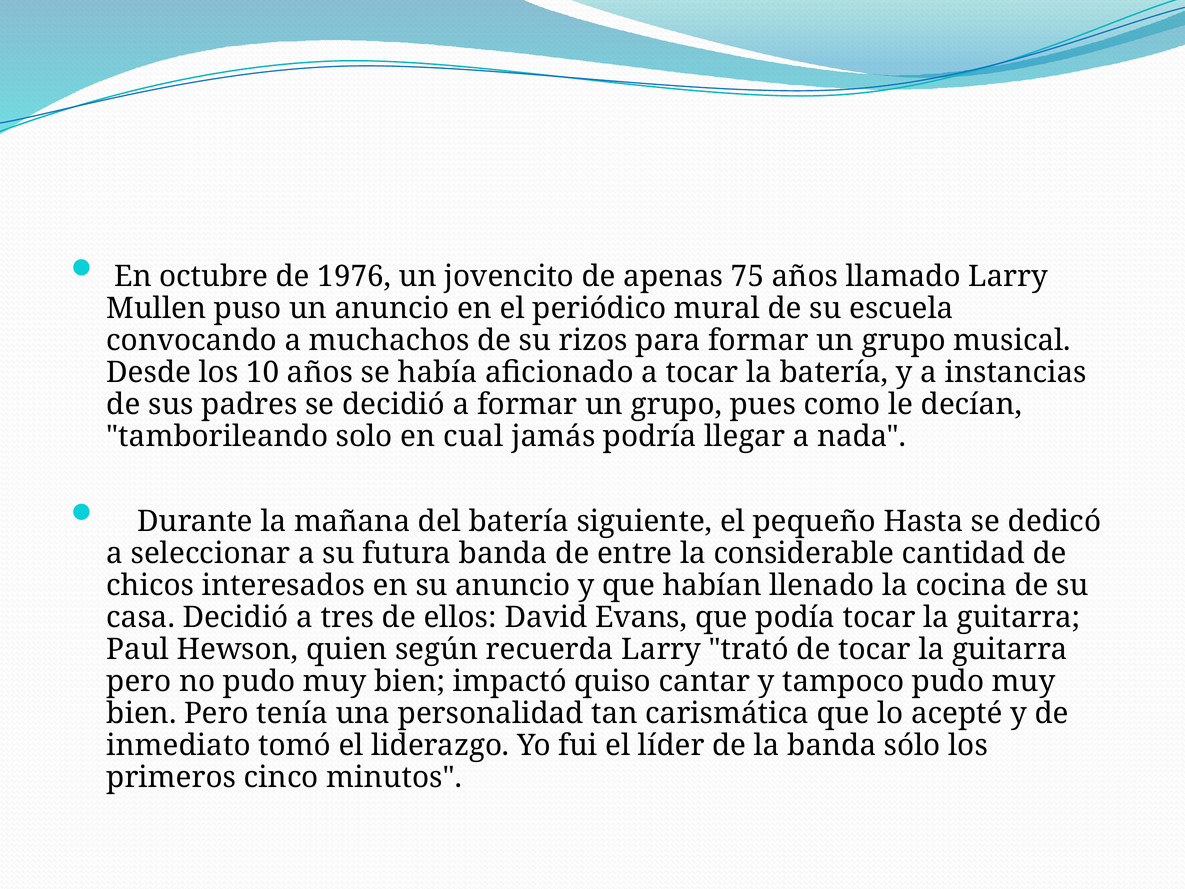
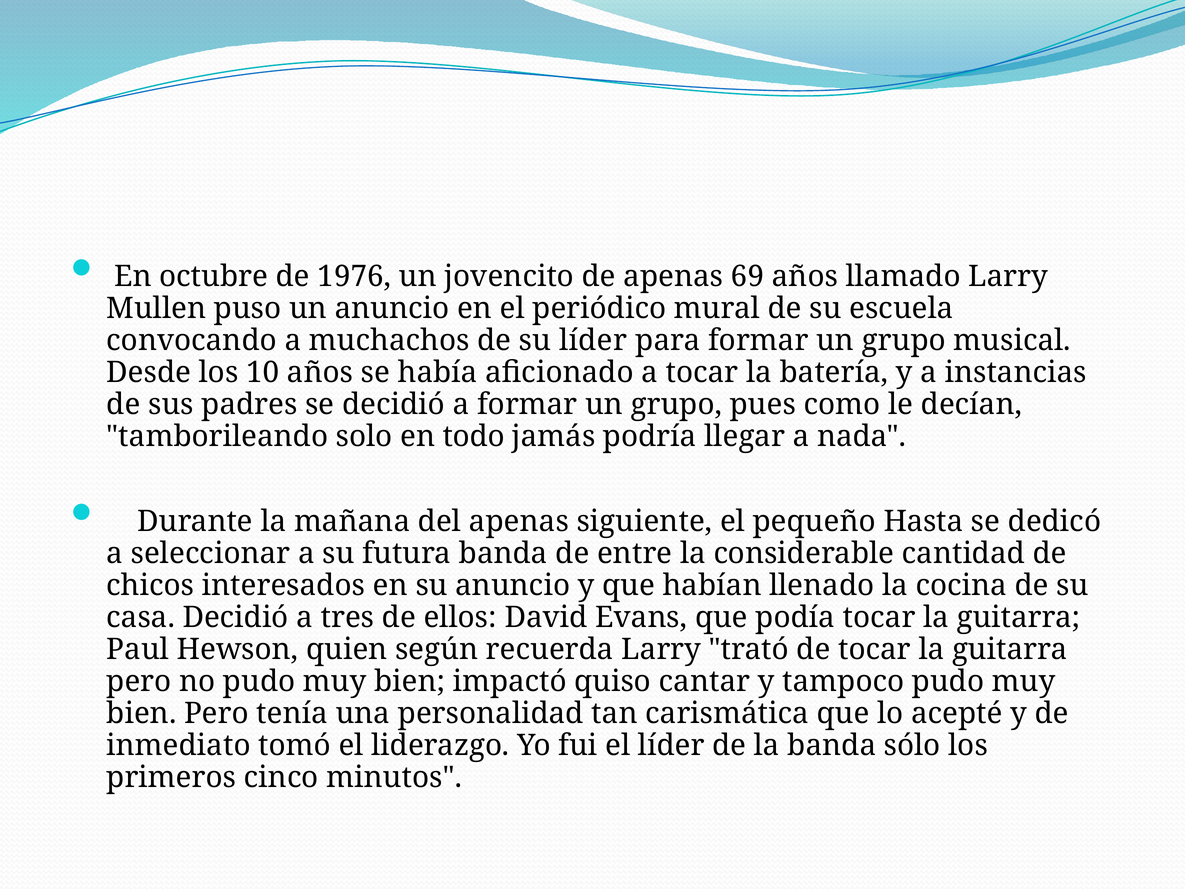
75: 75 -> 69
su rizos: rizos -> líder
cual: cual -> todo
del batería: batería -> apenas
